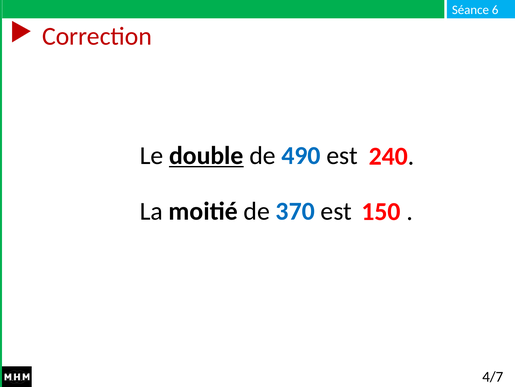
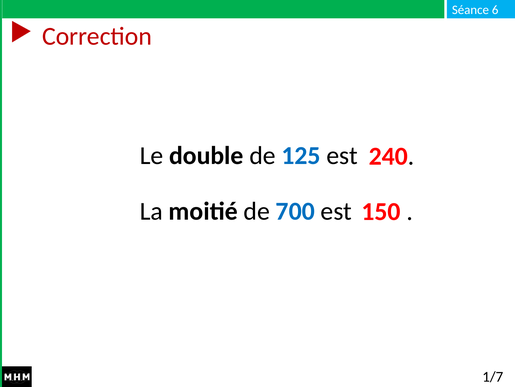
double underline: present -> none
490: 490 -> 125
370: 370 -> 700
4/7: 4/7 -> 1/7
